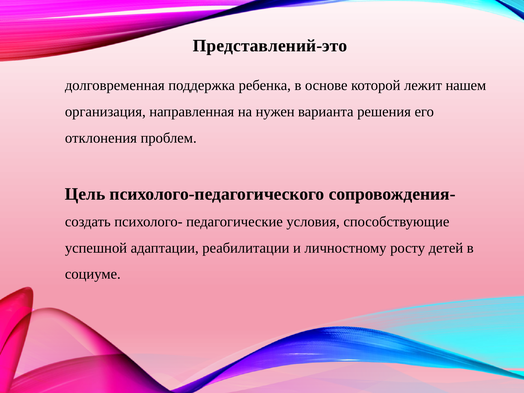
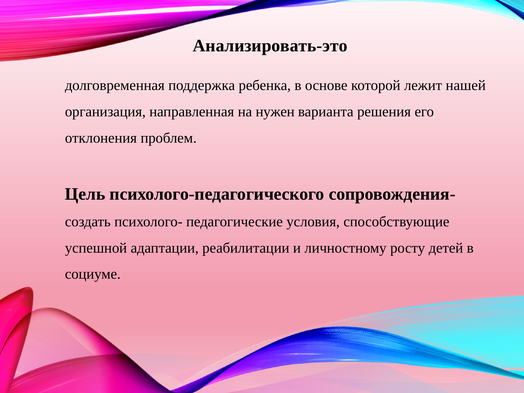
Представлений-это: Представлений-это -> Анализировать-это
нашем: нашем -> нашей
